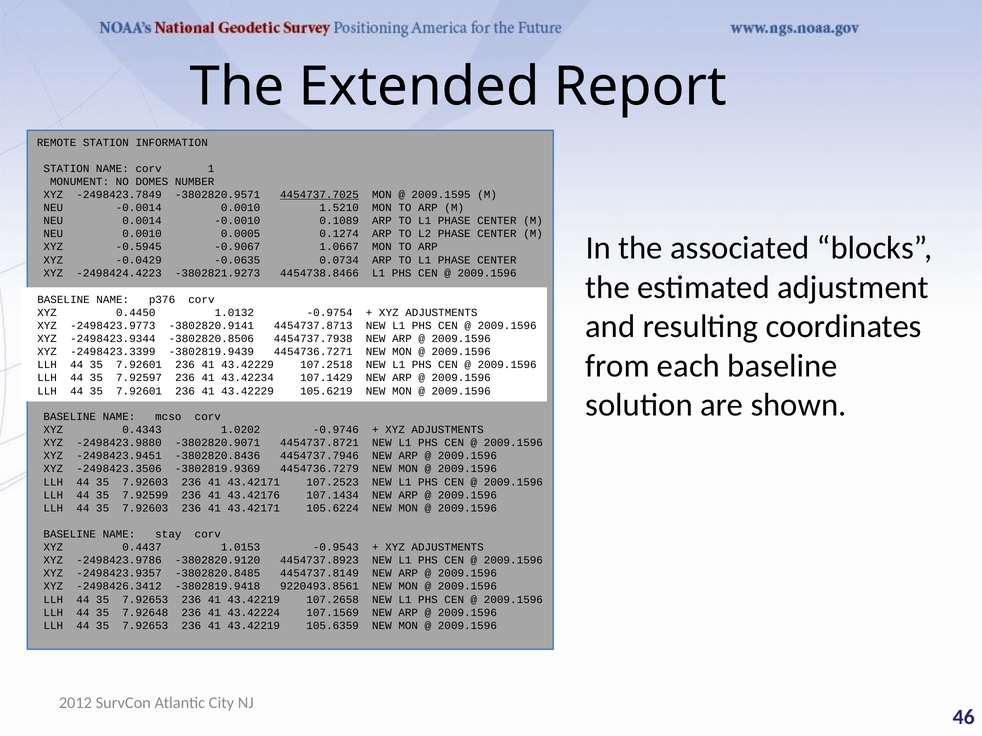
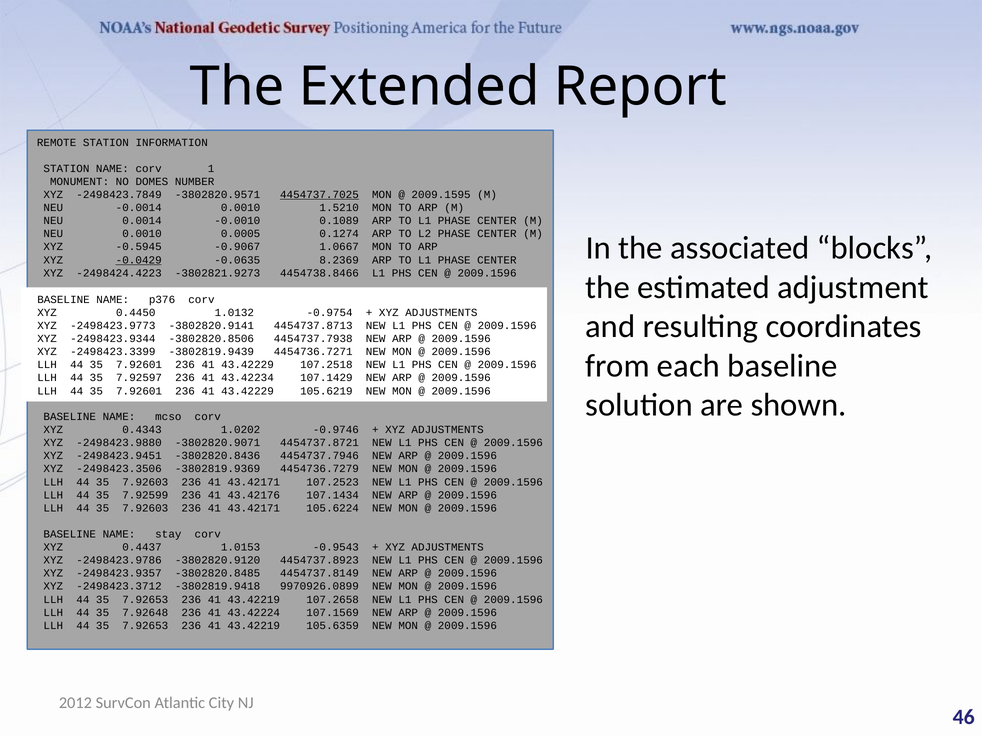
-0.0429 underline: none -> present
0.0734: 0.0734 -> 8.2369
-2498426.3412: -2498426.3412 -> -2498423.3712
9220493.8561: 9220493.8561 -> 9970926.0899
